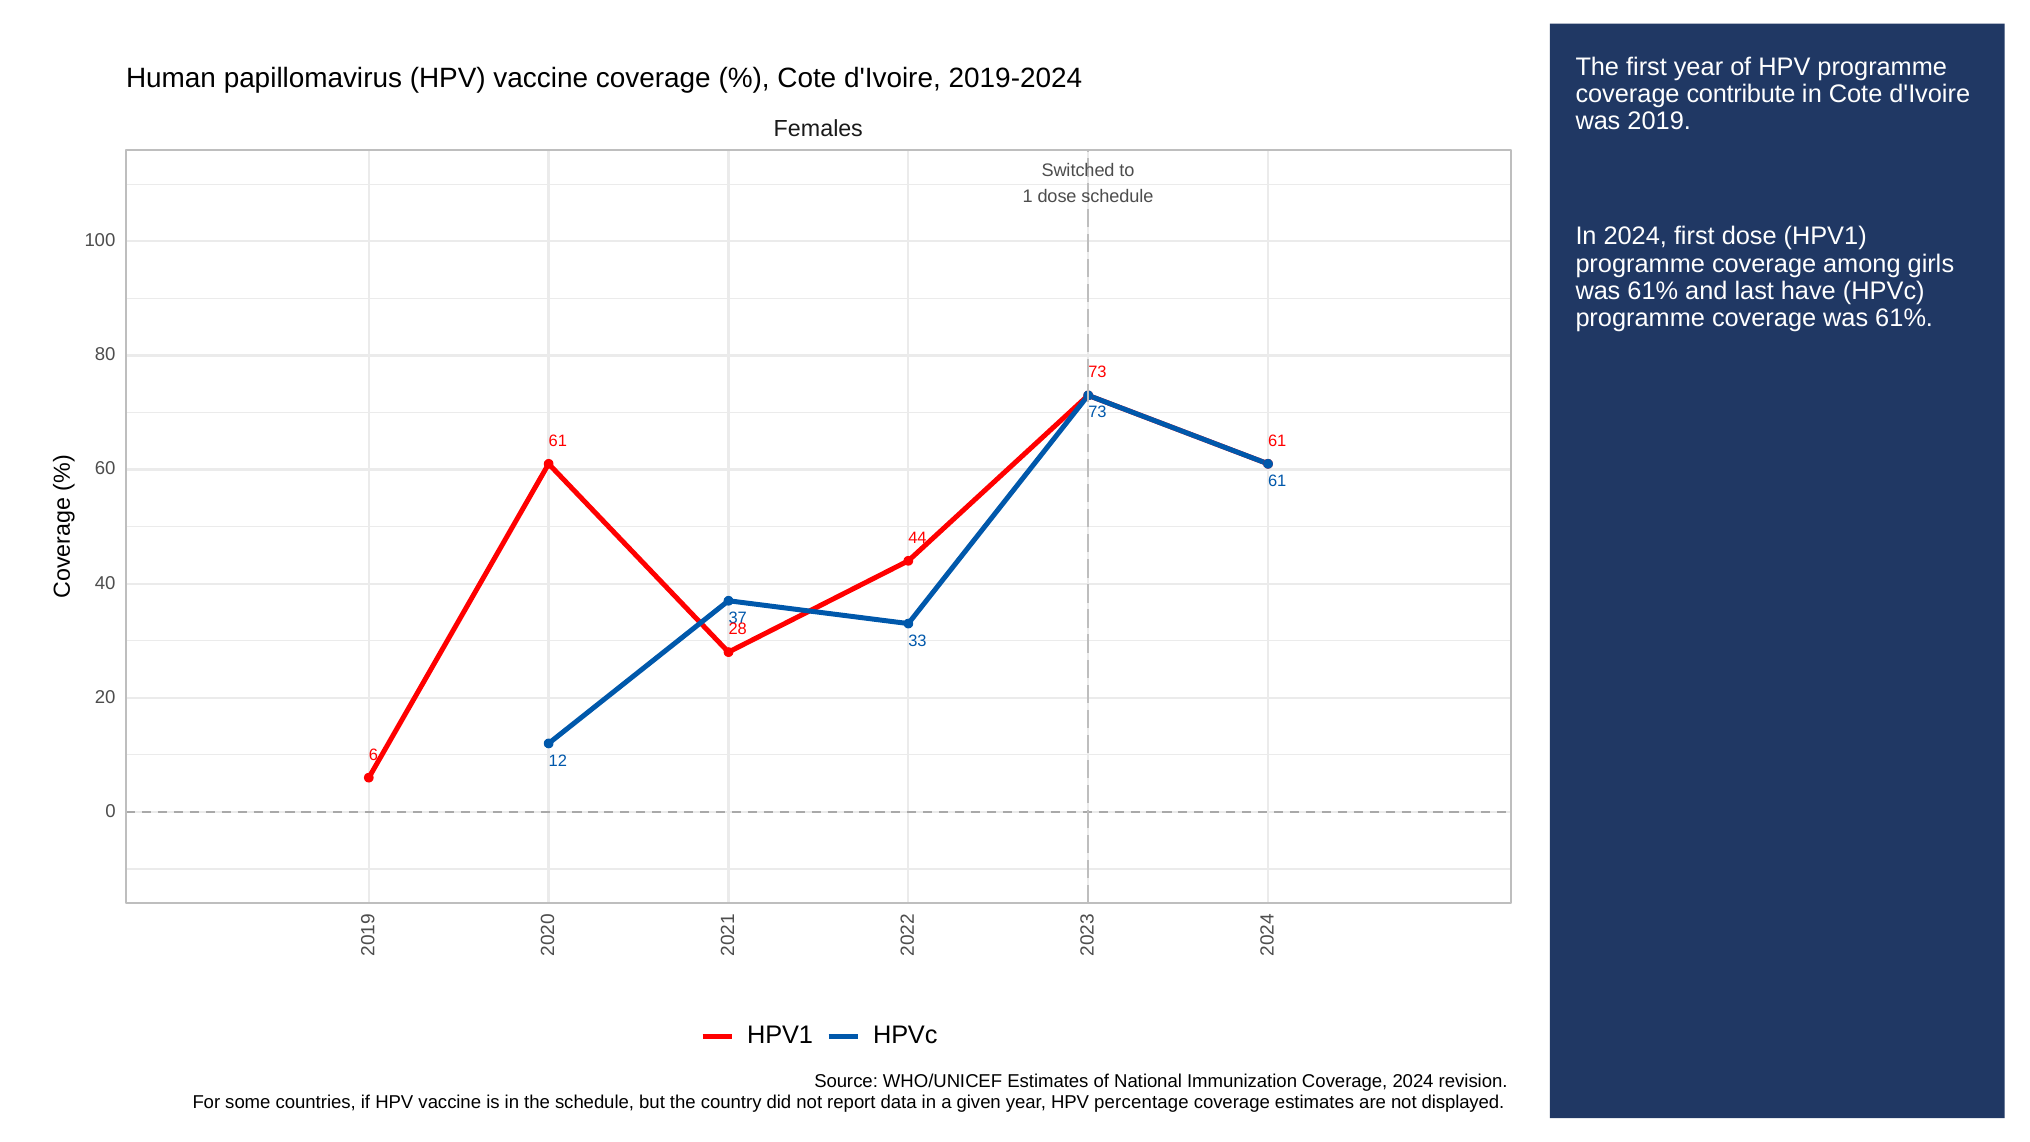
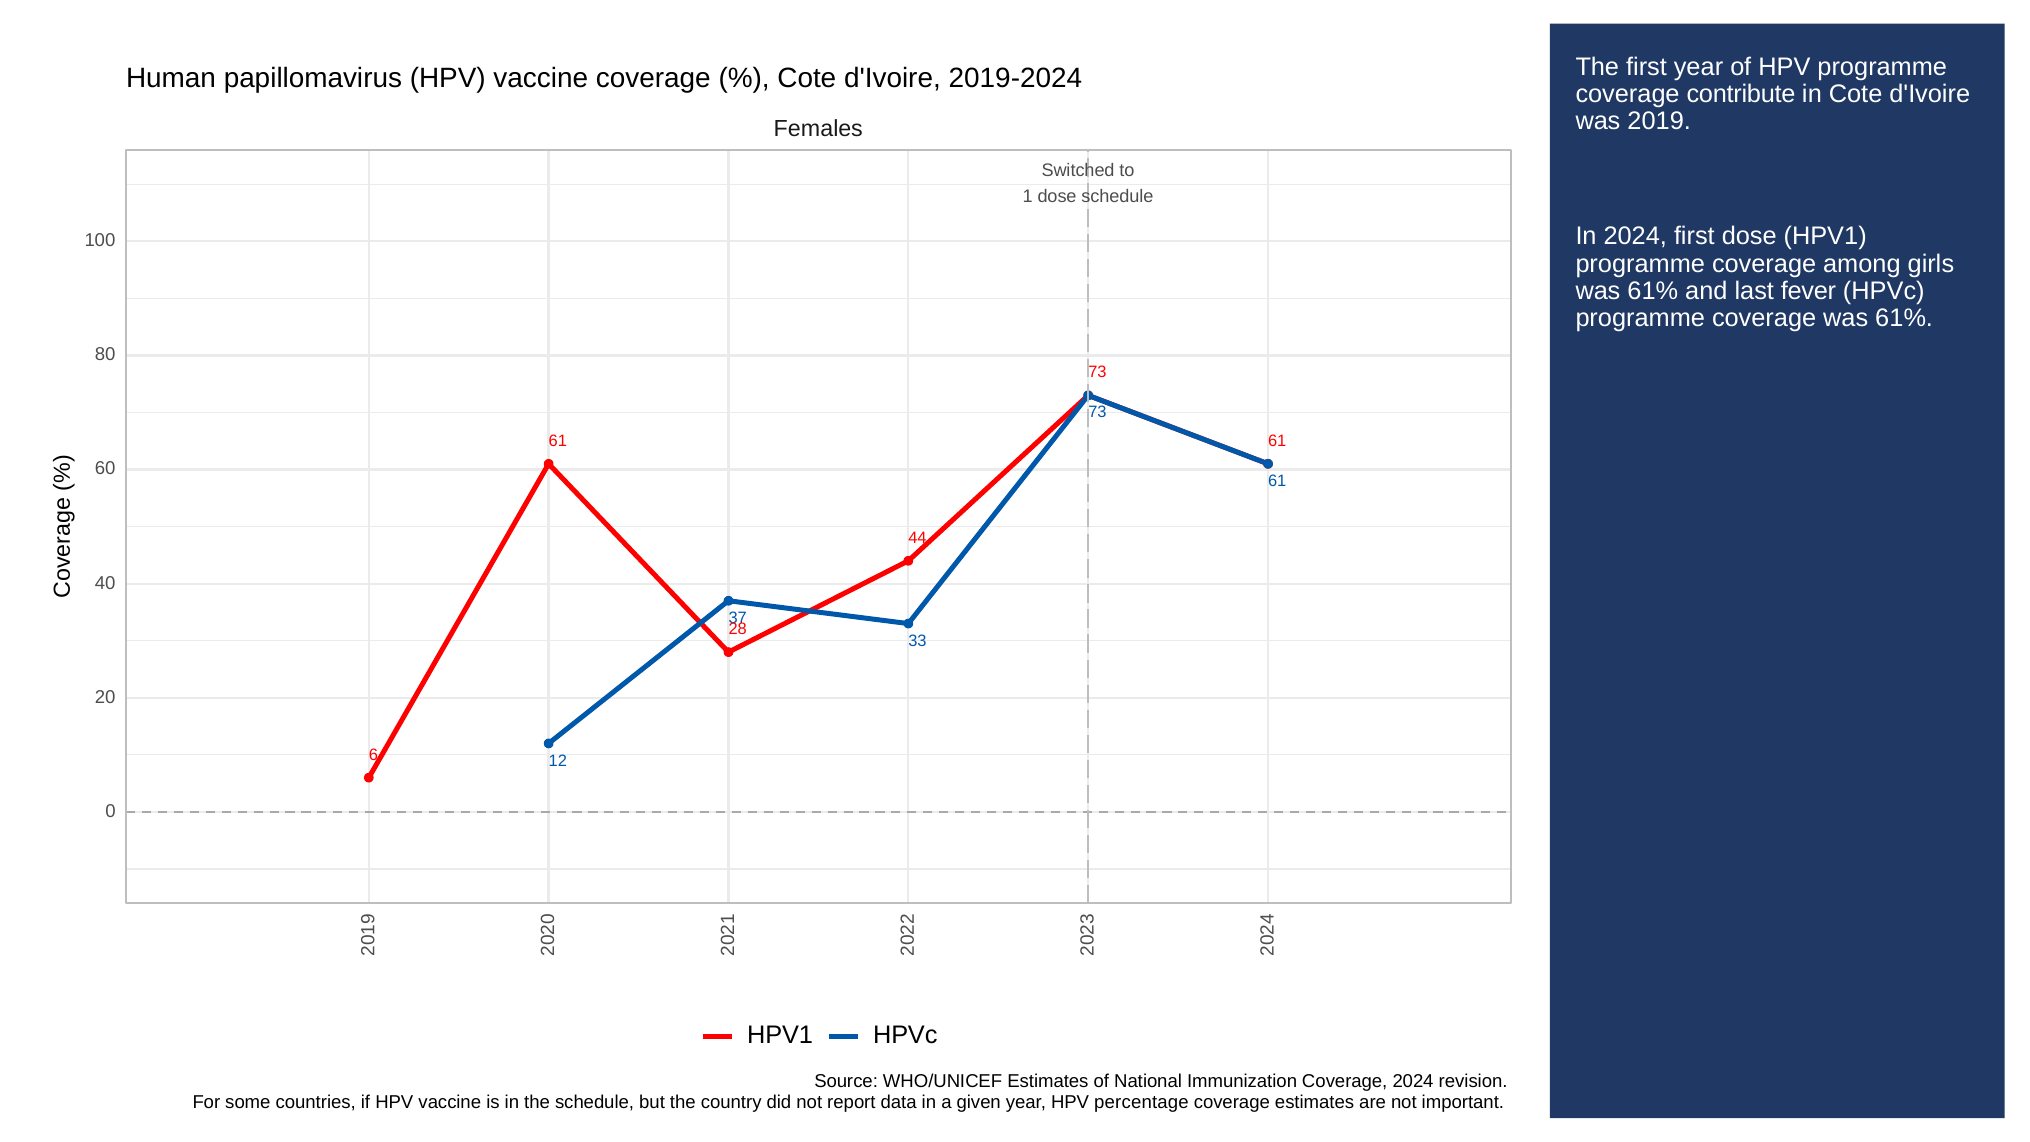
have: have -> fever
displayed: displayed -> important
